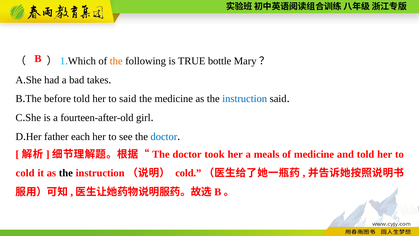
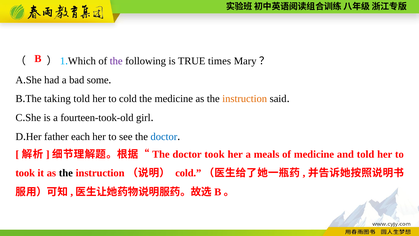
the at (116, 61) colour: orange -> purple
bottle: bottle -> times
takes: takes -> some
before: before -> taking
to said: said -> cold
instruction at (245, 99) colour: blue -> orange
fourteen-after-old: fourteen-after-old -> fourteen-took-old
cold at (25, 173): cold -> took
